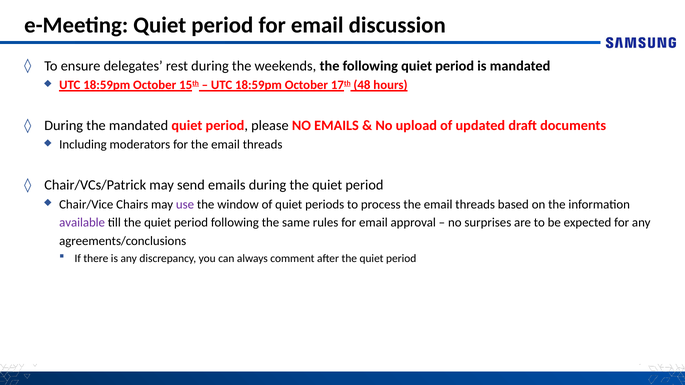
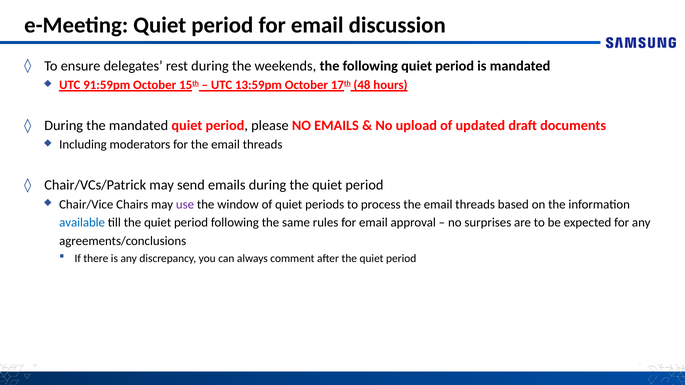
18:59pm at (107, 85): 18:59pm -> 91:59pm
18:59pm at (258, 85): 18:59pm -> 13:59pm
available colour: purple -> blue
